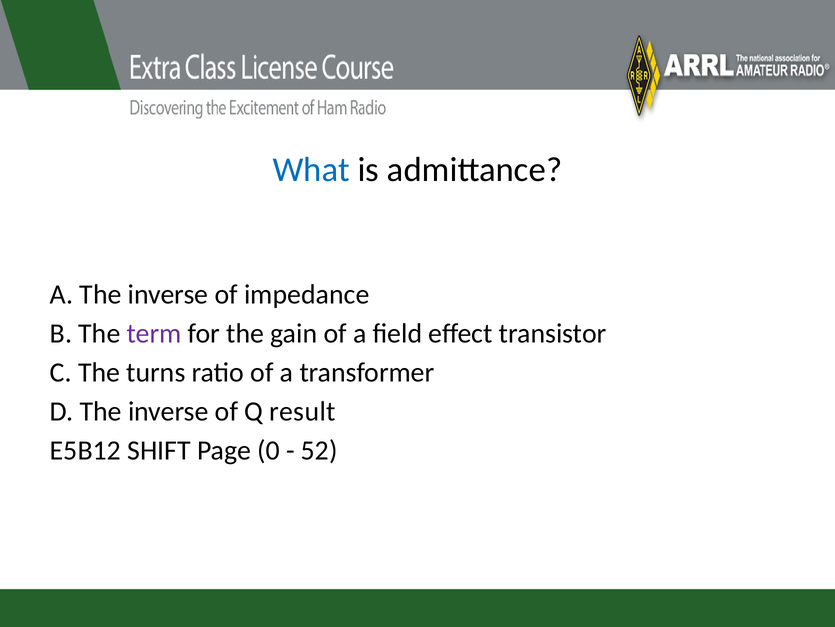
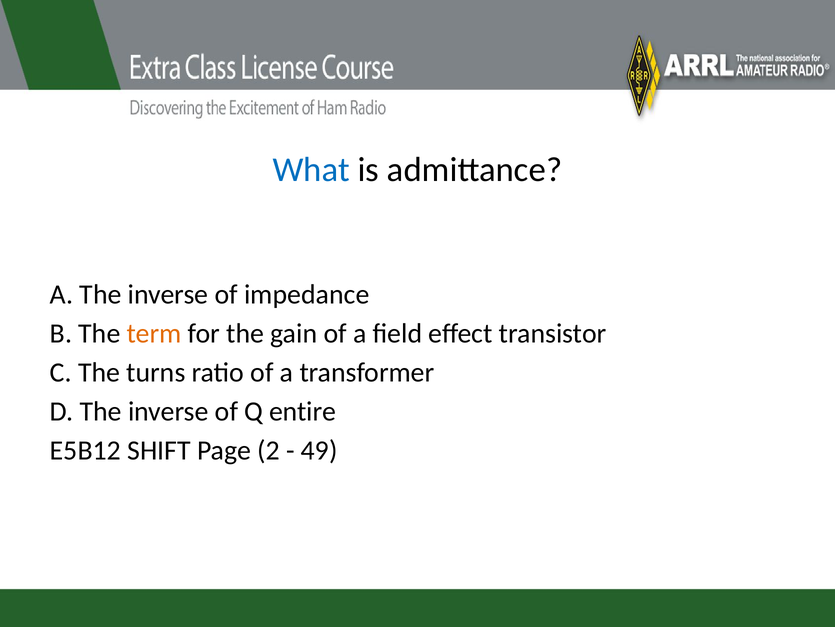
term colour: purple -> orange
result: result -> entire
0: 0 -> 2
52: 52 -> 49
